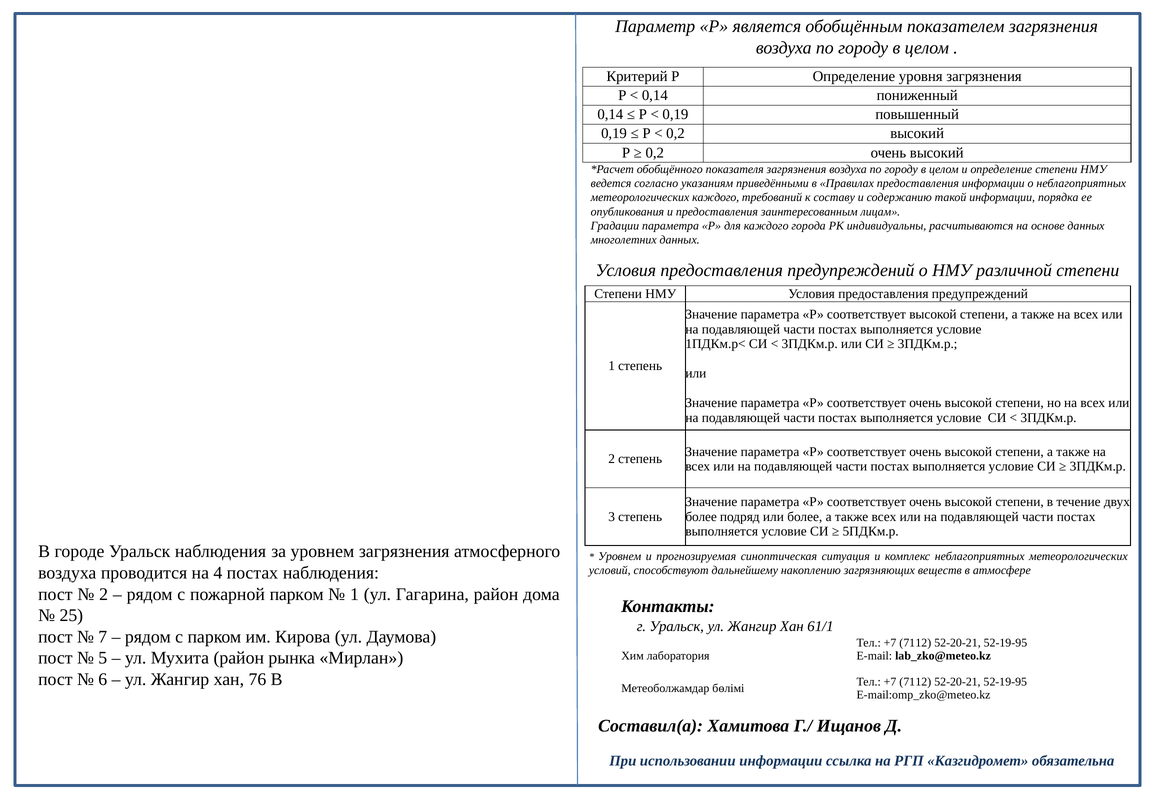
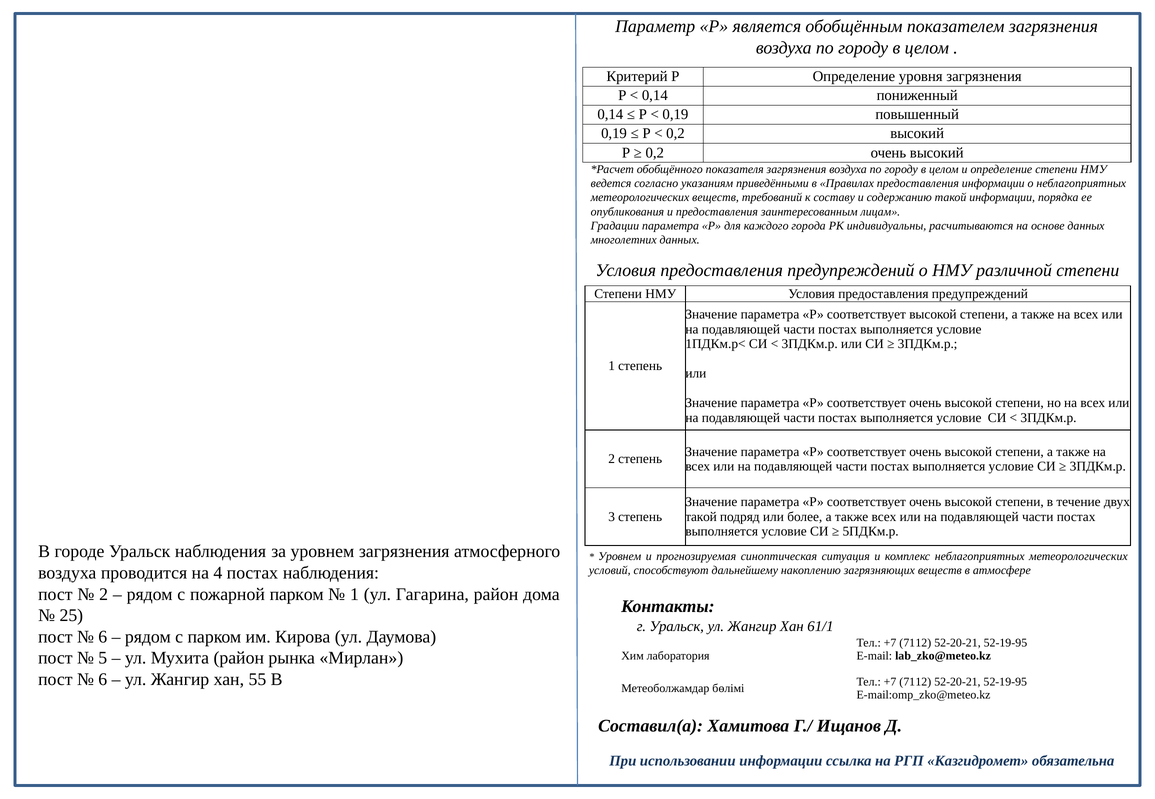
метеорологических каждого: каждого -> веществ
более at (701, 517): более -> такой
7 at (103, 637): 7 -> 6
76: 76 -> 55
